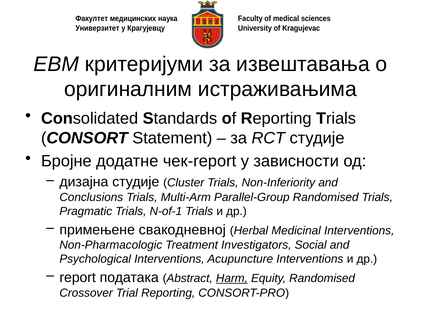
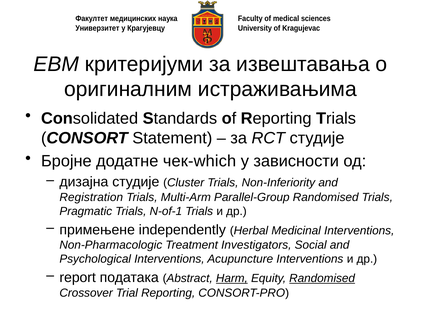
чек-report: чек-report -> чек-which
Conclusions: Conclusions -> Registration
свакодневној: свакодневној -> independently
Randomised at (322, 278) underline: none -> present
